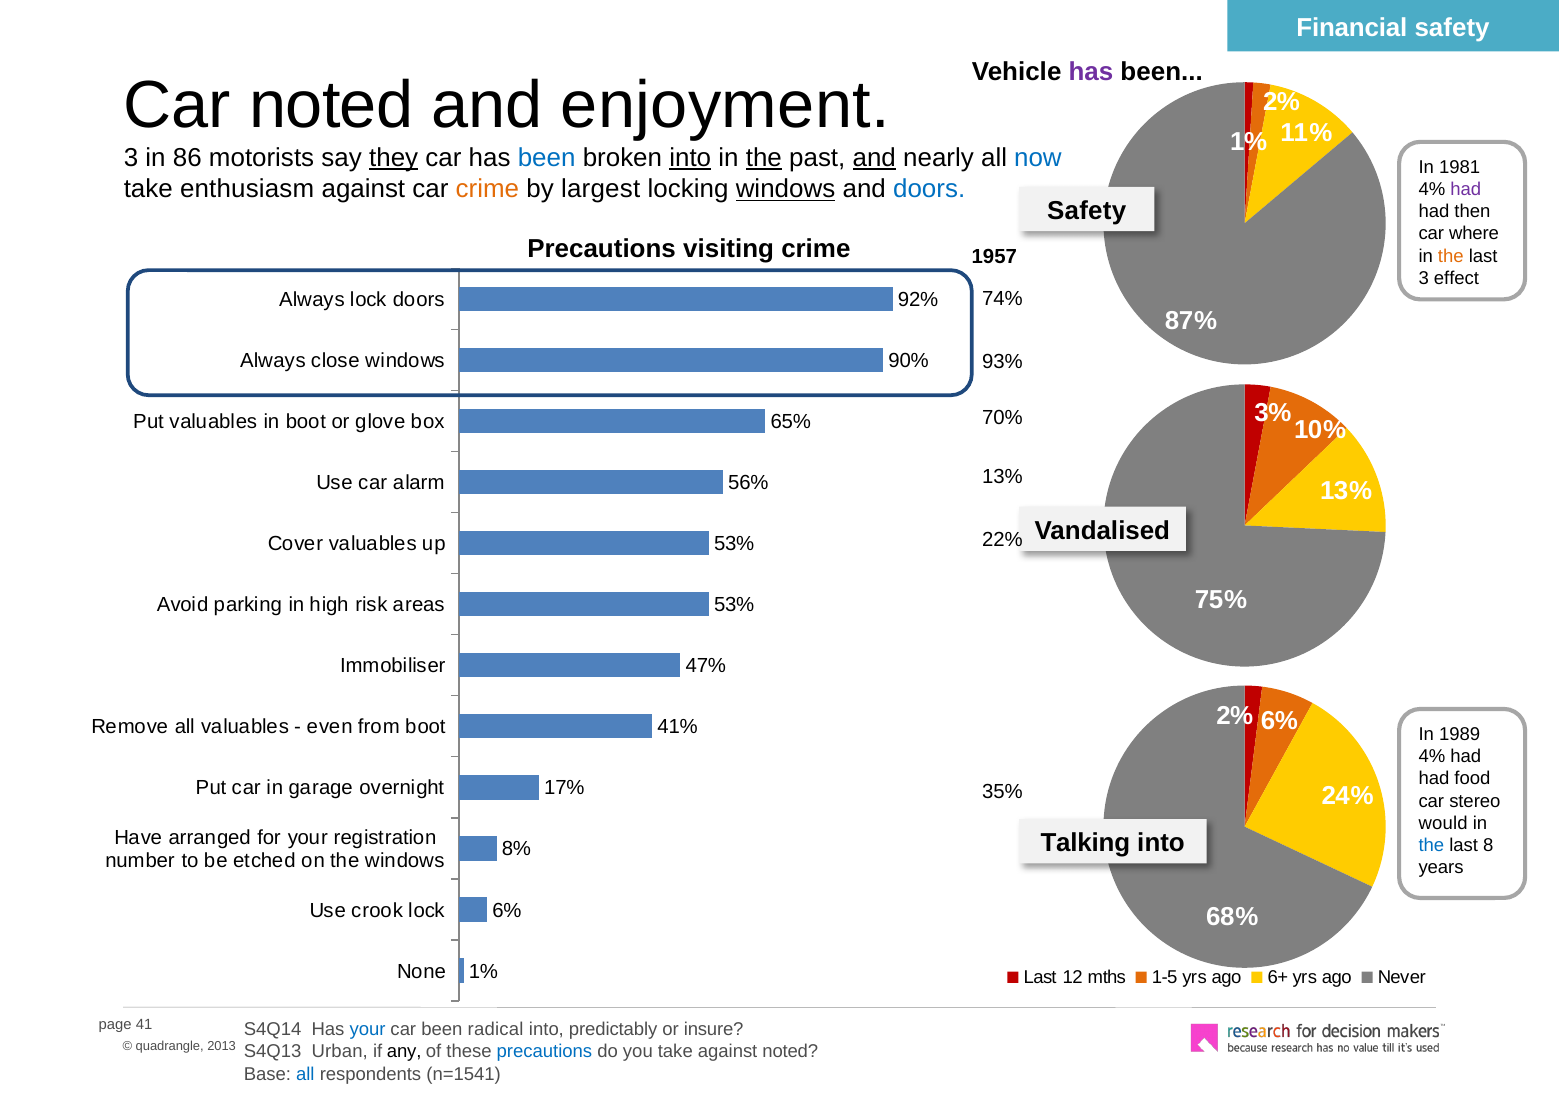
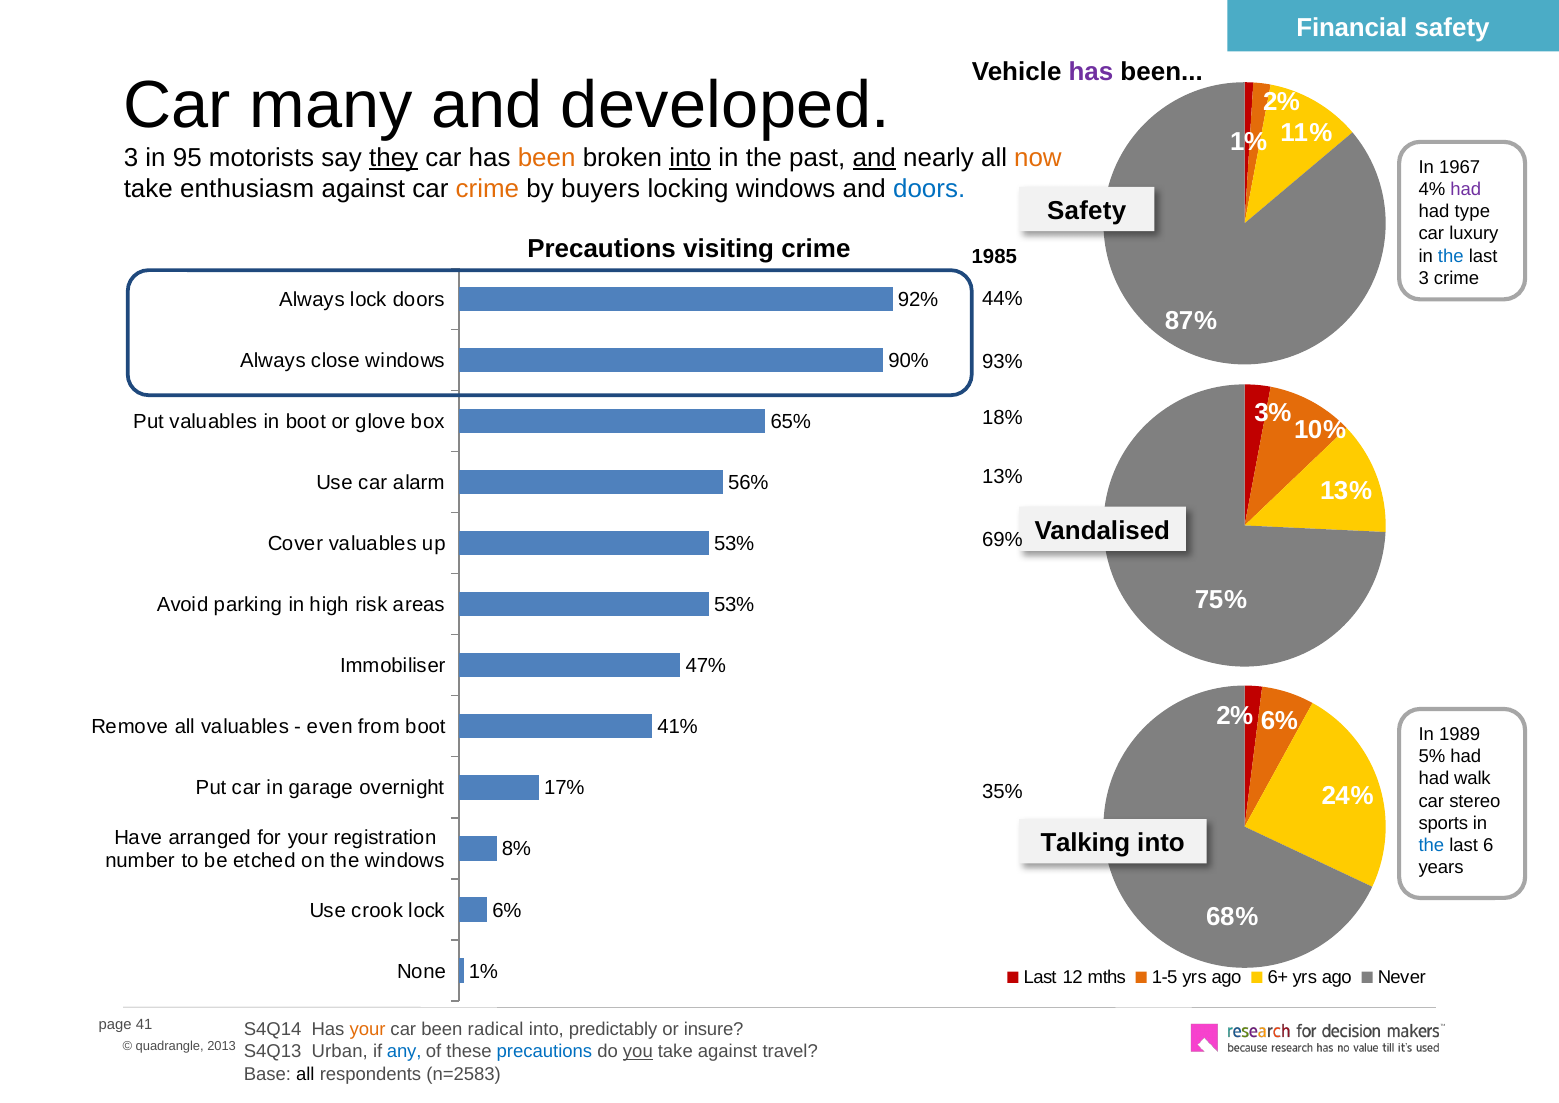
Car noted: noted -> many
enjoyment: enjoyment -> developed
86: 86 -> 95
been at (547, 158) colour: blue -> orange
the at (764, 158) underline: present -> none
now colour: blue -> orange
1981: 1981 -> 1967
largest: largest -> buyers
windows at (786, 189) underline: present -> none
then: then -> type
where: where -> luxury
1957: 1957 -> 1985
the at (1451, 256) colour: orange -> blue
3 effect: effect -> crime
74%: 74% -> 44%
70%: 70% -> 18%
22%: 22% -> 69%
4% at (1432, 757): 4% -> 5%
food: food -> walk
would: would -> sports
8: 8 -> 6
your at (368, 1030) colour: blue -> orange
any colour: black -> blue
you underline: none -> present
against noted: noted -> travel
all at (305, 1074) colour: blue -> black
n=1541: n=1541 -> n=2583
